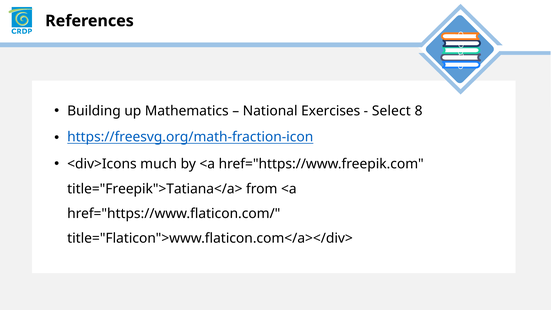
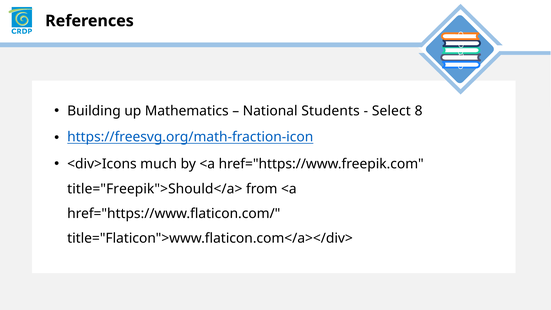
Exercises: Exercises -> Students
title="Freepik">Tatiana</a>: title="Freepik">Tatiana</a> -> title="Freepik">Should</a>
